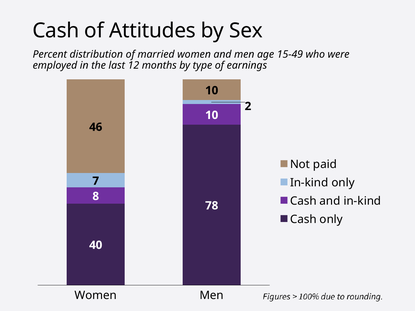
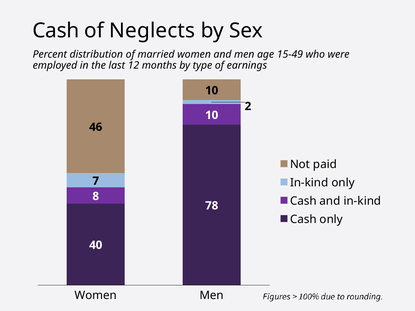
Attitudes: Attitudes -> Neglects
